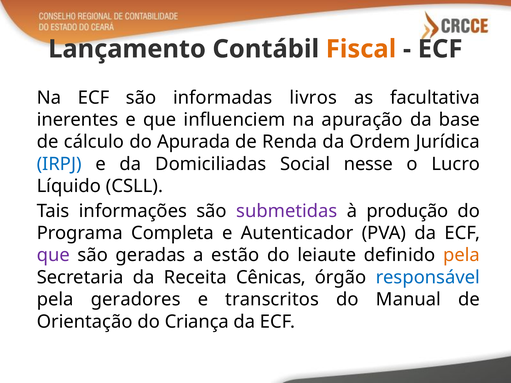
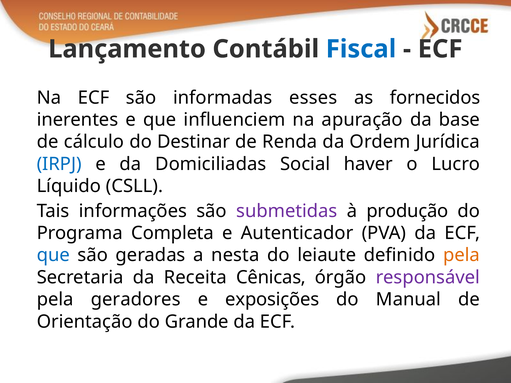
Fiscal colour: orange -> blue
livros: livros -> esses
facultativa: facultativa -> fornecidos
Apurada: Apurada -> Destinar
nesse: nesse -> haver
que at (53, 255) colour: purple -> blue
estão: estão -> nesta
responsável colour: blue -> purple
transcritos: transcritos -> exposições
Criança: Criança -> Grande
